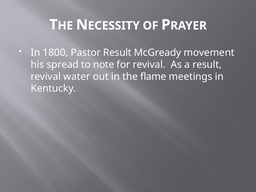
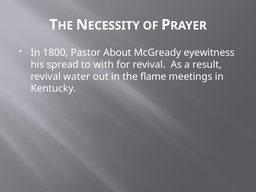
Pastor Result: Result -> About
movement: movement -> eyewitness
note: note -> with
